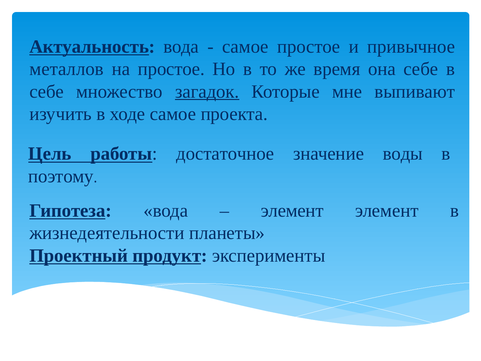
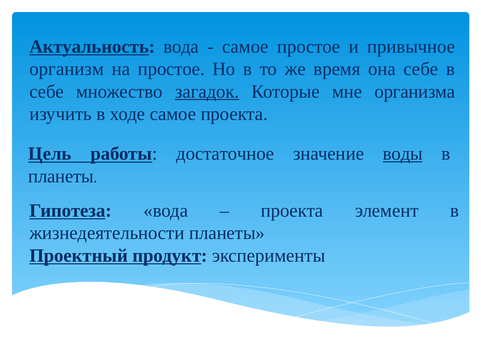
металлов: металлов -> организм
выпивают: выпивают -> организма
воды underline: none -> present
поэтому at (61, 176): поэтому -> планеты
элемент at (292, 210): элемент -> проекта
